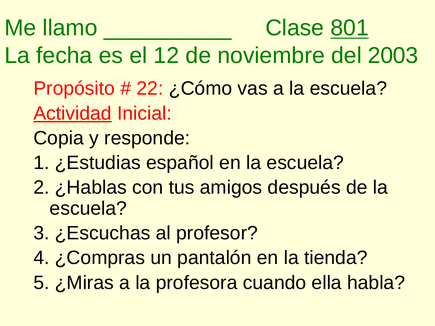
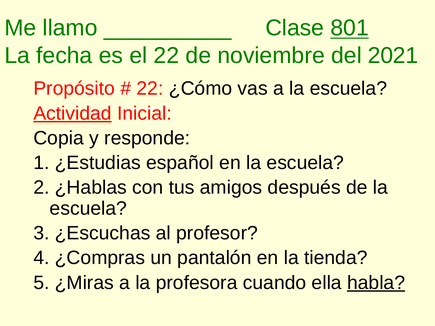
el 12: 12 -> 22
2003: 2003 -> 2021
habla underline: none -> present
